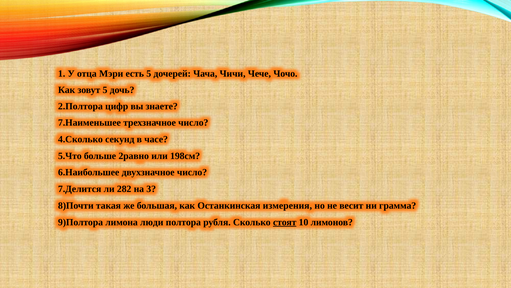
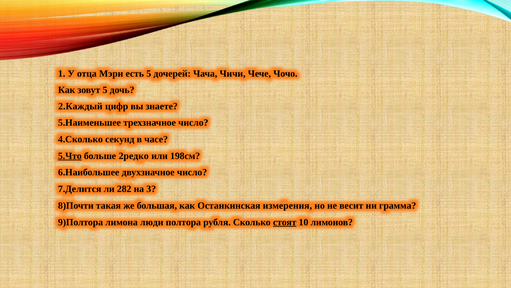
2.Полтора: 2.Полтора -> 2.Каждый
7.Наименьшее: 7.Наименьшее -> 5.Наименьшее
5.Что underline: none -> present
2равно: 2равно -> 2редко
